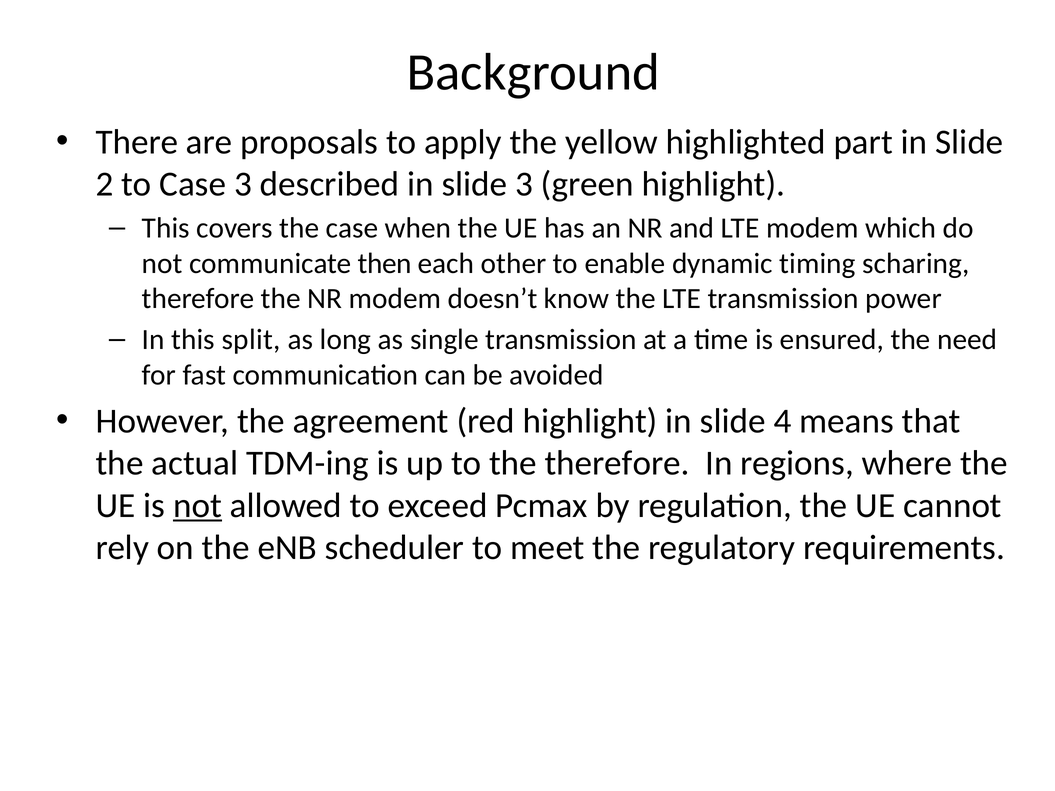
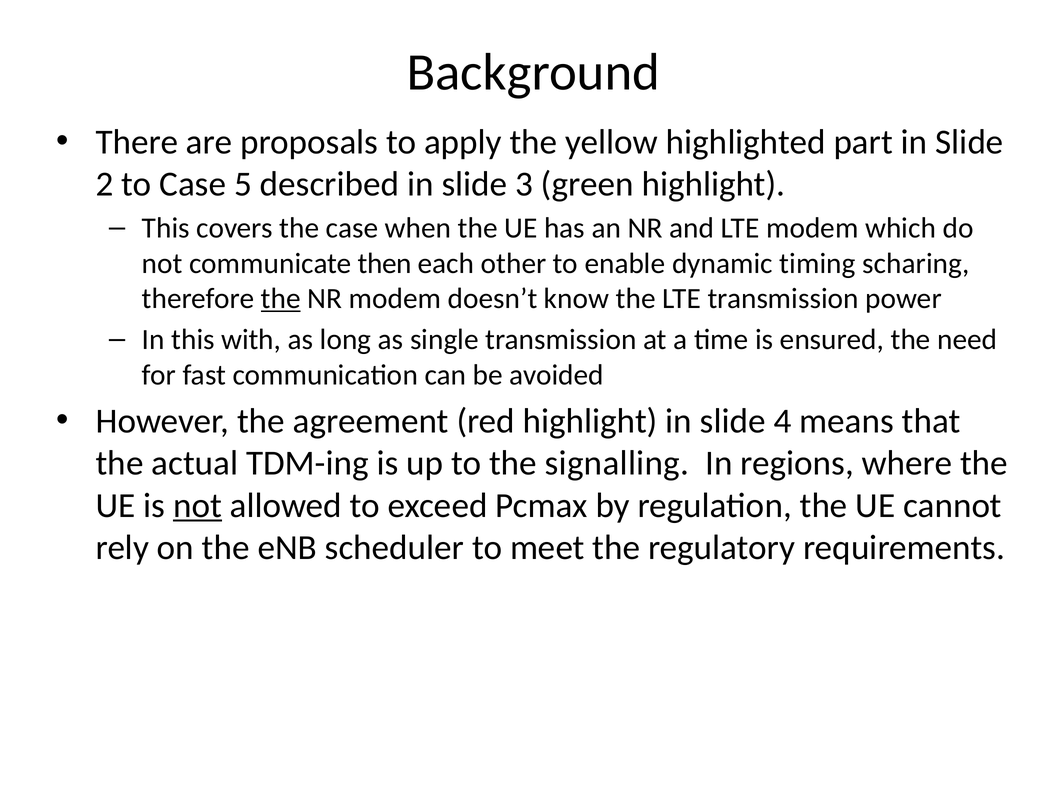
Case 3: 3 -> 5
the at (281, 299) underline: none -> present
split: split -> with
the therefore: therefore -> signalling
